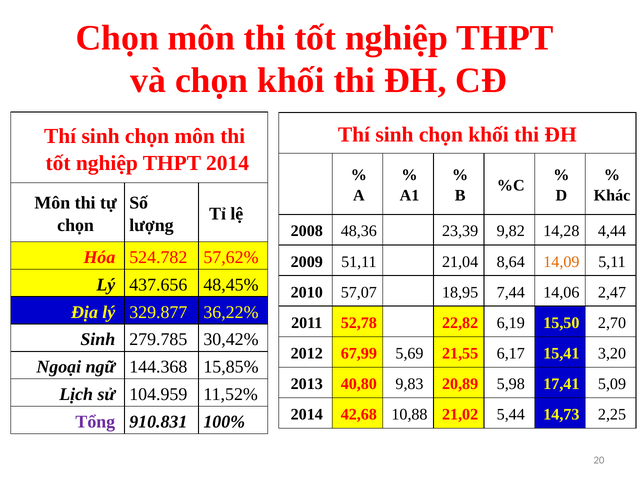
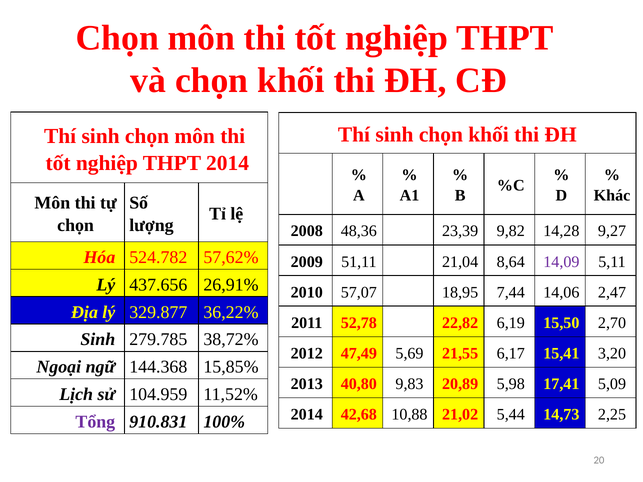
4,44: 4,44 -> 9,27
14,09 colour: orange -> purple
48,45%: 48,45% -> 26,91%
30,42%: 30,42% -> 38,72%
67,99: 67,99 -> 47,49
